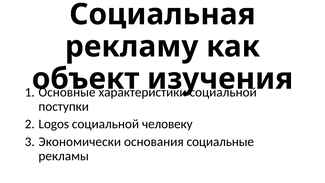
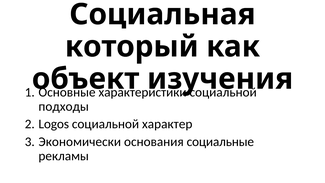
рекламу: рекламу -> который
поступки: поступки -> подходы
человеку: человеку -> характер
